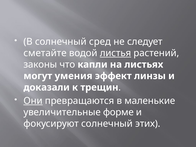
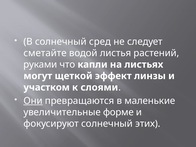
листья underline: present -> none
законы: законы -> руками
умения: умения -> щеткой
доказали: доказали -> участком
трещин: трещин -> слоями
